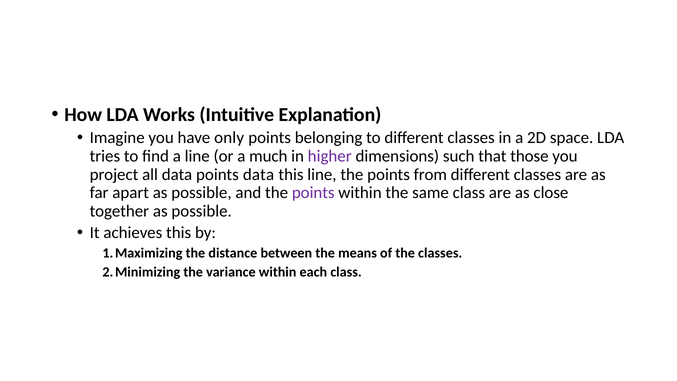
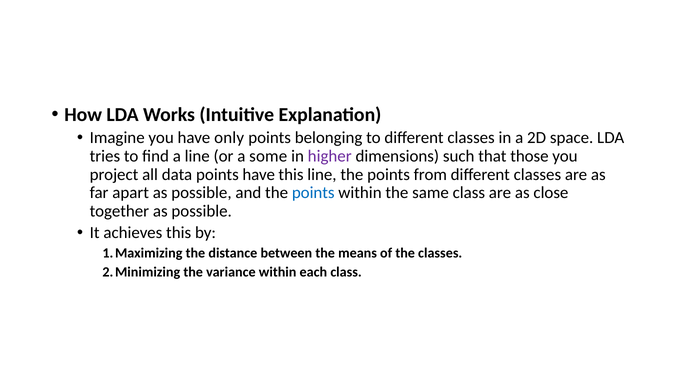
much: much -> some
points data: data -> have
points at (313, 193) colour: purple -> blue
